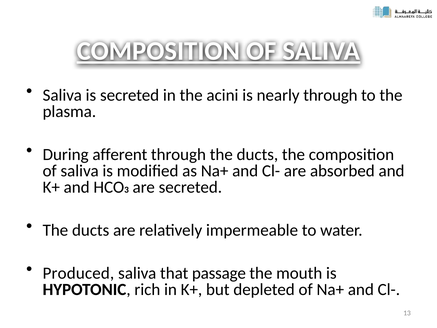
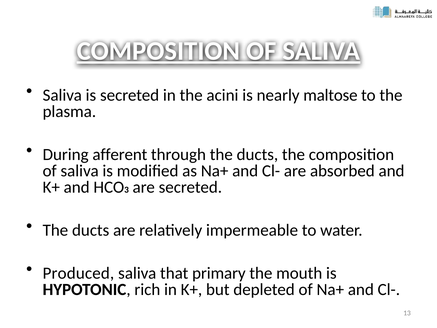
nearly through: through -> maltose
passage: passage -> primary
